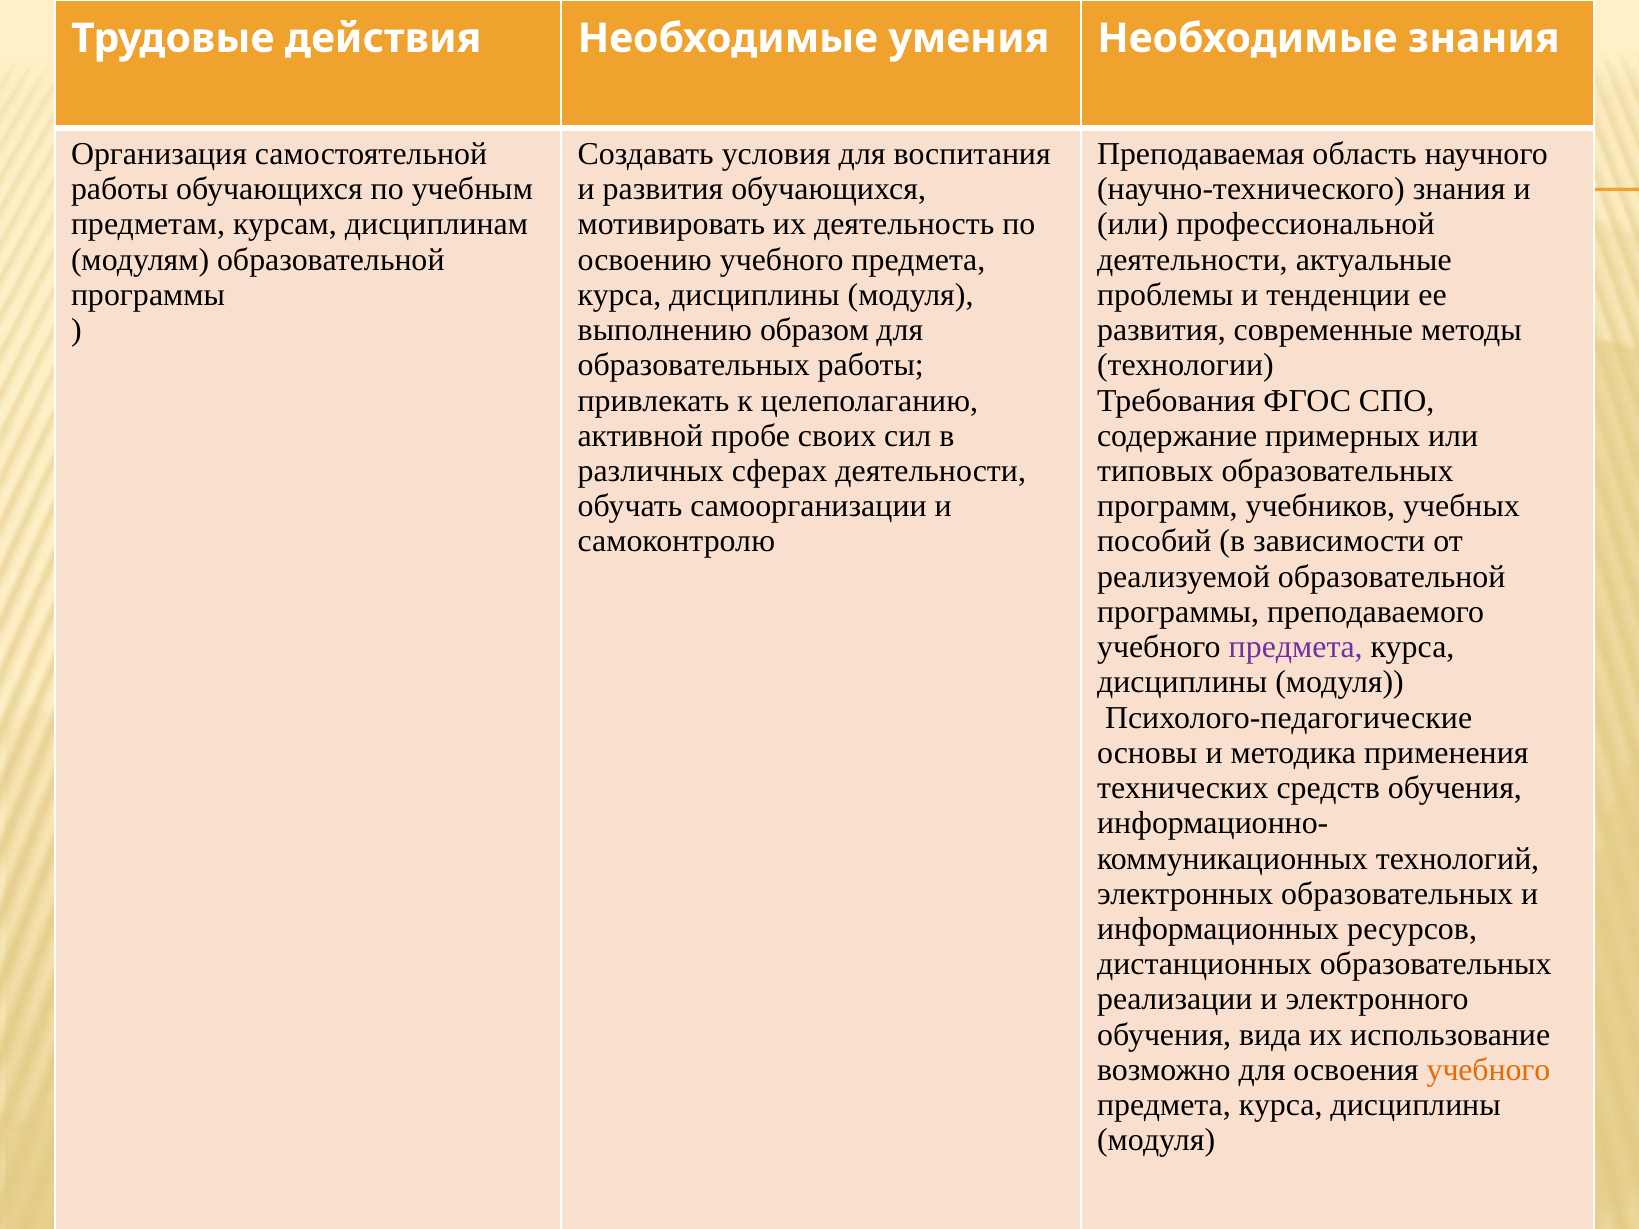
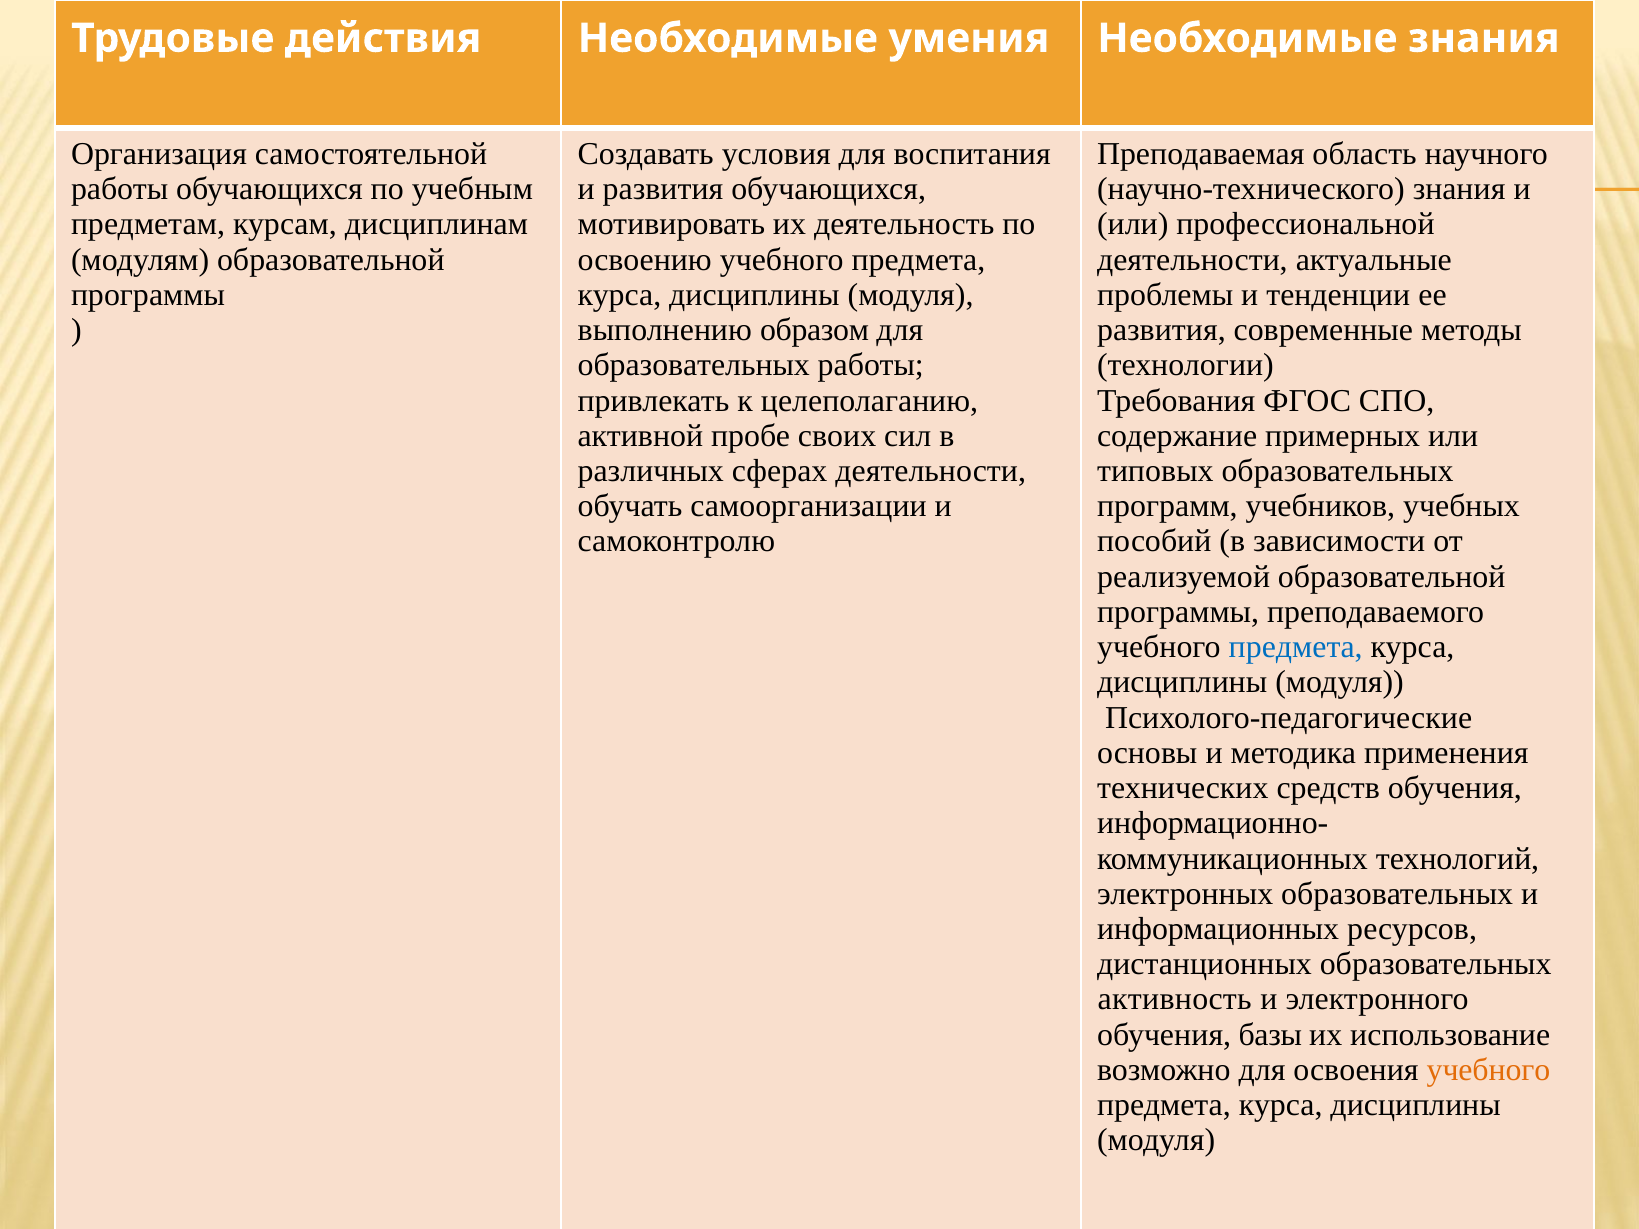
предмета at (1296, 647) colour: purple -> blue
реализации: реализации -> активность
вида: вида -> базы
